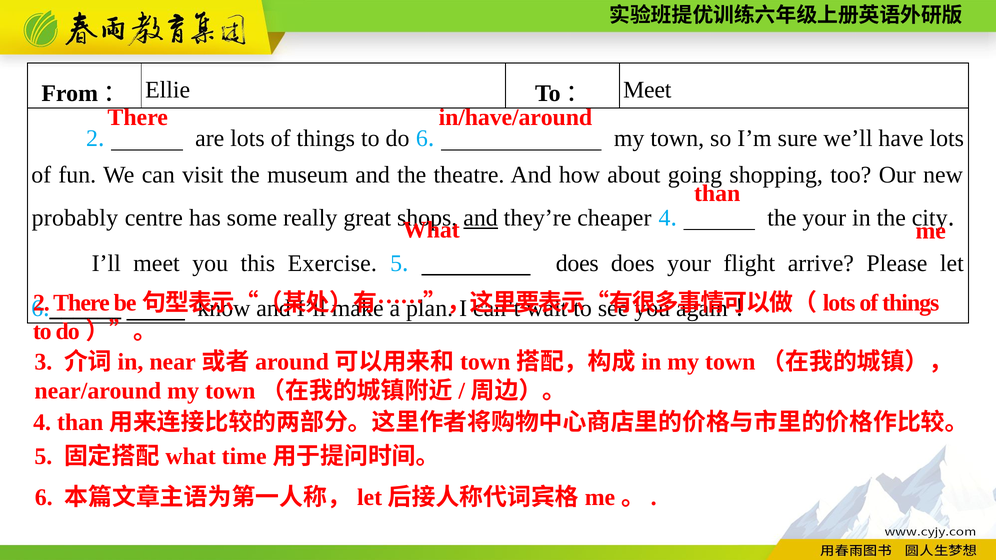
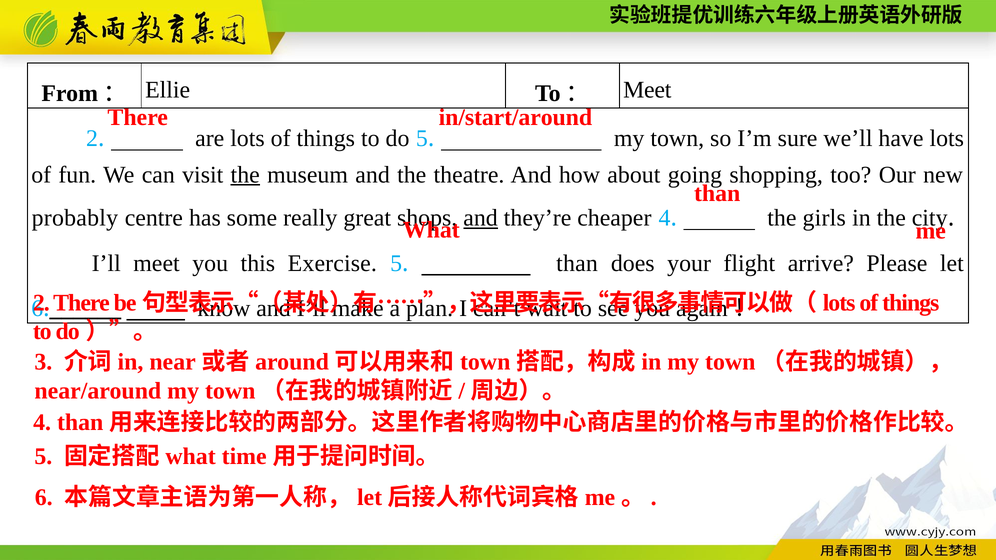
in/have/around: in/have/around -> in/start/around
do 6: 6 -> 5
the at (245, 175) underline: none -> present
the your: your -> girls
does at (577, 263): does -> than
